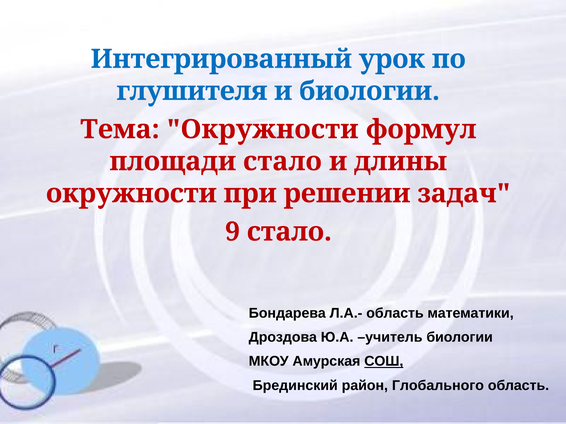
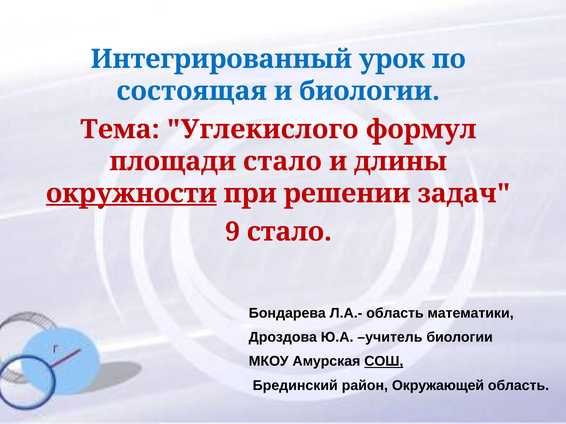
глушителя: глушителя -> состоящая
Тема Окружности: Окружности -> Углекислого
окружности at (131, 194) underline: none -> present
Глобального: Глобального -> Окружающей
